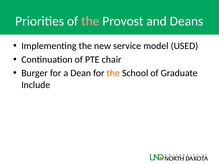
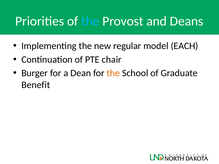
the at (90, 21) colour: pink -> light blue
service: service -> regular
USED: USED -> EACH
Include: Include -> Benefit
